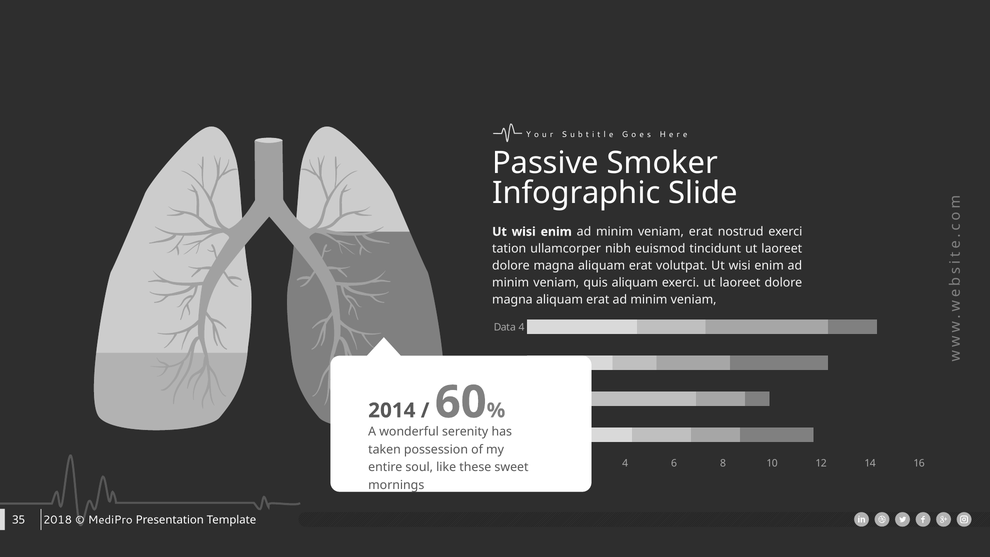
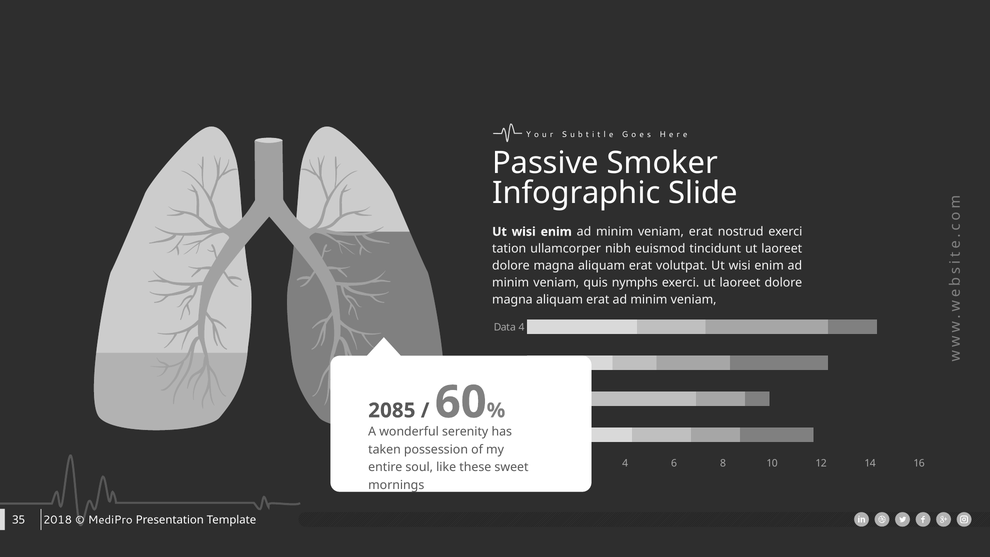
quis aliquam: aliquam -> nymphs
2014: 2014 -> 2085
